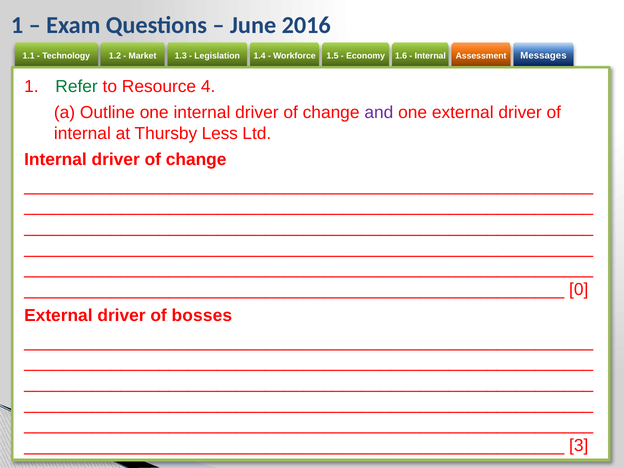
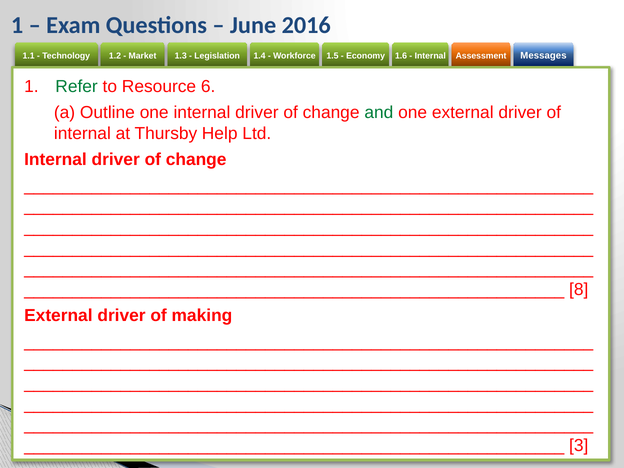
4: 4 -> 6
and colour: purple -> green
Less: Less -> Help
0: 0 -> 8
bosses: bosses -> making
